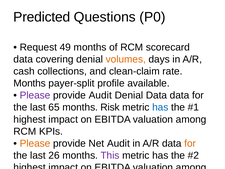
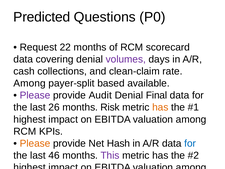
49: 49 -> 22
volumes colour: orange -> purple
Months at (30, 83): Months -> Among
profile: profile -> based
Denial Data: Data -> Final
65: 65 -> 26
has at (160, 107) colour: blue -> orange
Net Audit: Audit -> Hash
for at (190, 143) colour: orange -> blue
26: 26 -> 46
